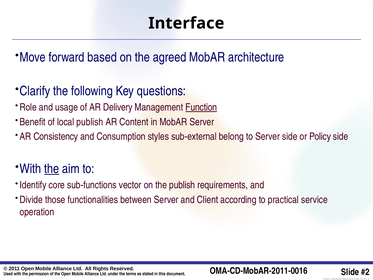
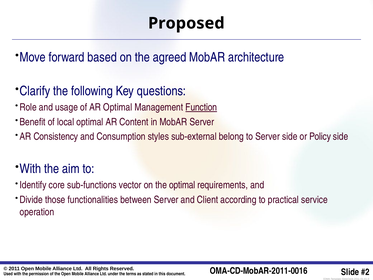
Interface: Interface -> Proposed
AR Delivery: Delivery -> Optimal
local publish: publish -> optimal
the at (52, 169) underline: present -> none
the publish: publish -> optimal
